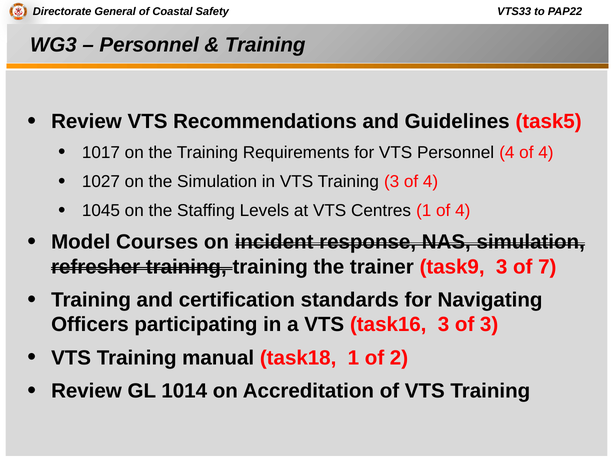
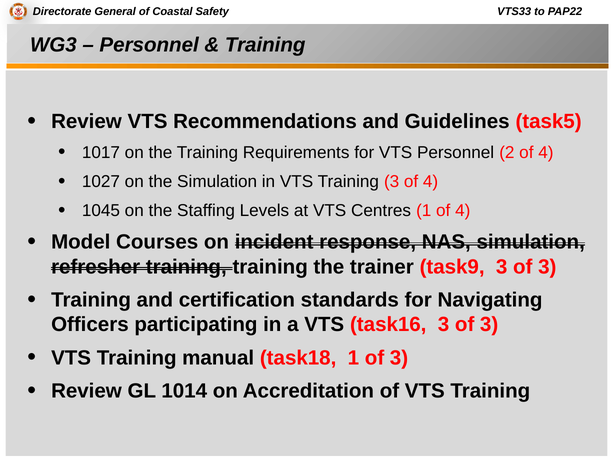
Personnel 4: 4 -> 2
task9 3 of 7: 7 -> 3
1 of 2: 2 -> 3
